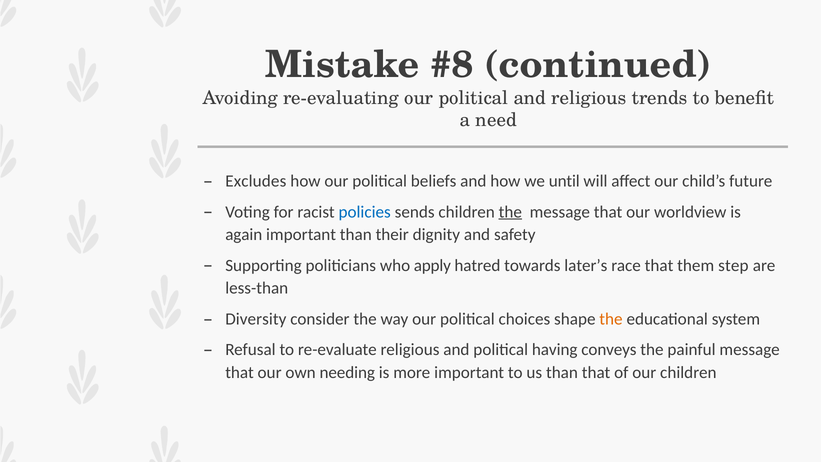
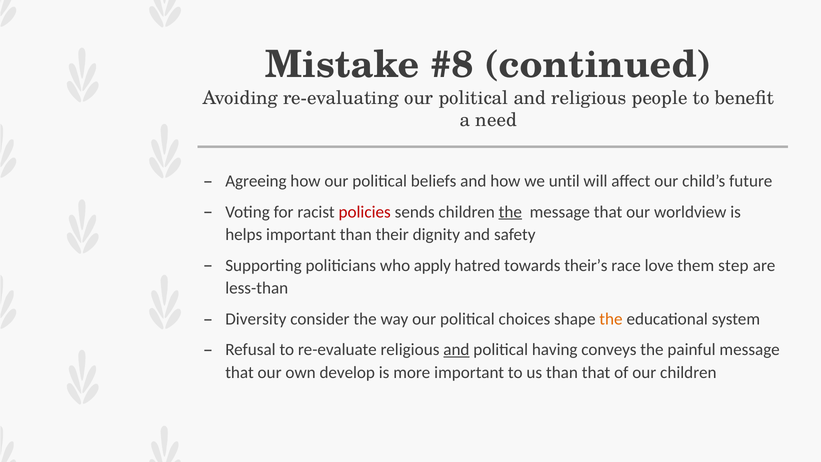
trends: trends -> people
Excludes: Excludes -> Agreeing
policies colour: blue -> red
again: again -> helps
later’s: later’s -> their’s
race that: that -> love
and at (456, 350) underline: none -> present
needing: needing -> develop
